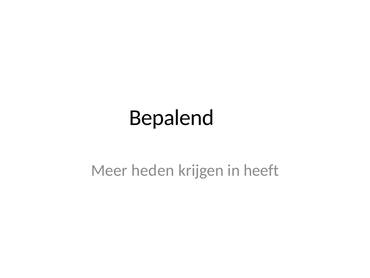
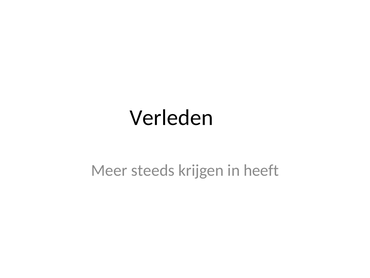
Bepalend: Bepalend -> Verleden
heden: heden -> steeds
